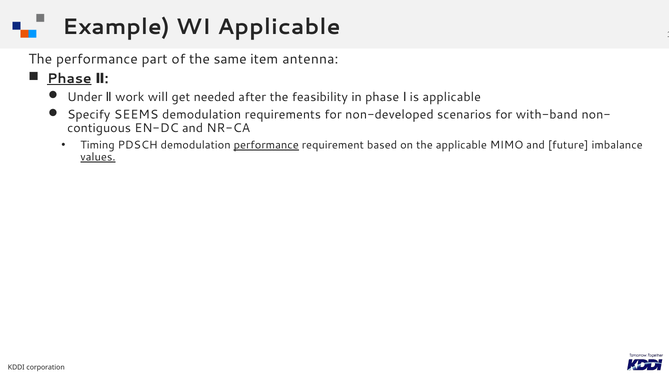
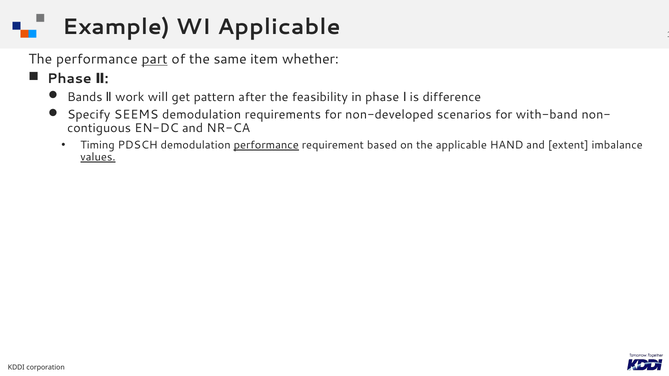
part underline: none -> present
antenna: antenna -> whether
Phase at (69, 79) underline: present -> none
Under: Under -> Bands
needed: needed -> pattern
is applicable: applicable -> difference
MIMO: MIMO -> HAND
future: future -> extent
